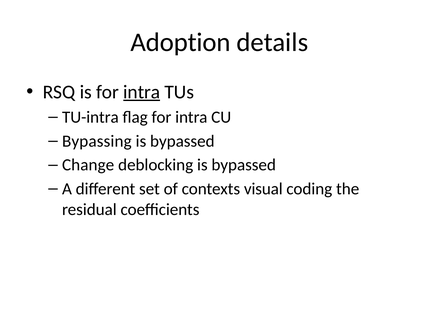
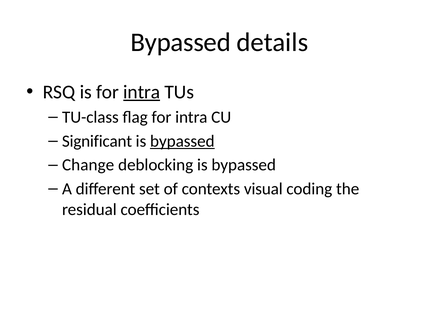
Adoption at (181, 42): Adoption -> Bypassed
TU-intra: TU-intra -> TU-class
Bypassing: Bypassing -> Significant
bypassed at (182, 141) underline: none -> present
